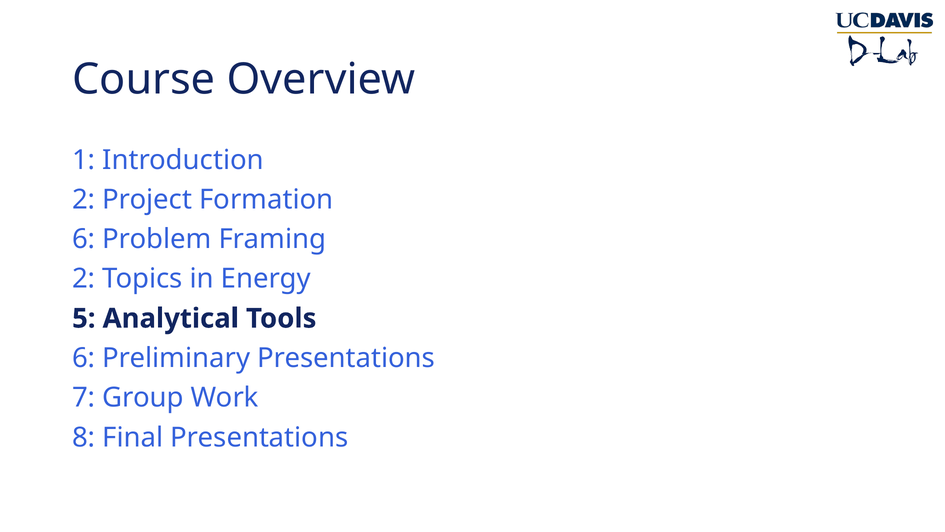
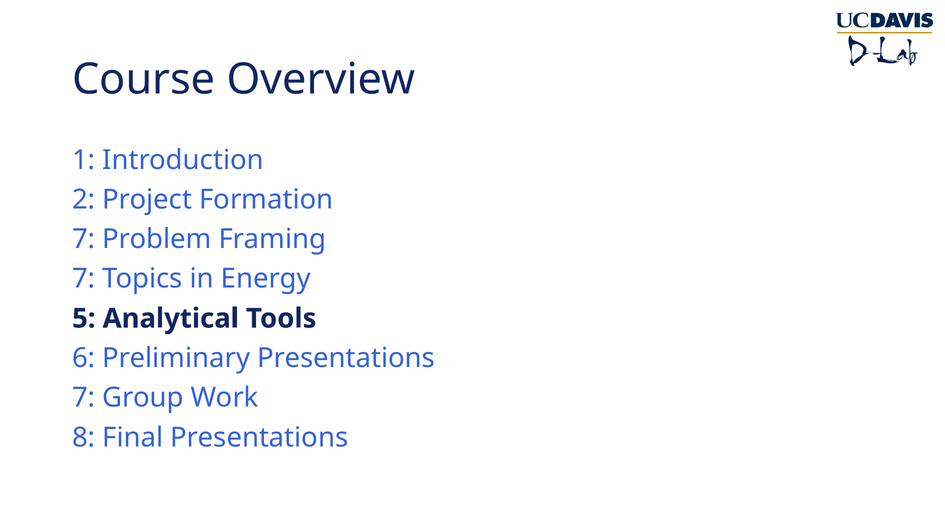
6 at (84, 239): 6 -> 7
2 at (84, 279): 2 -> 7
